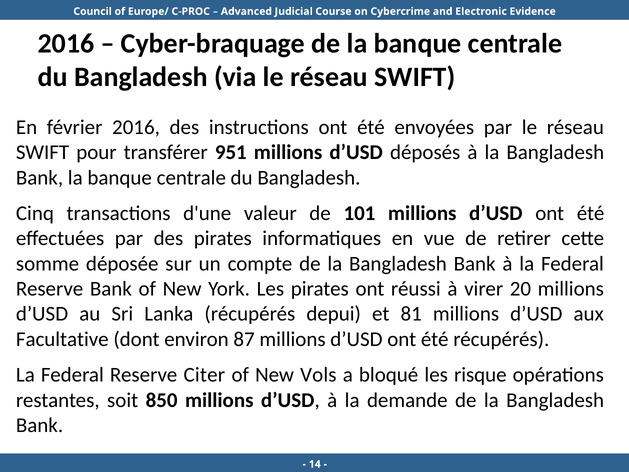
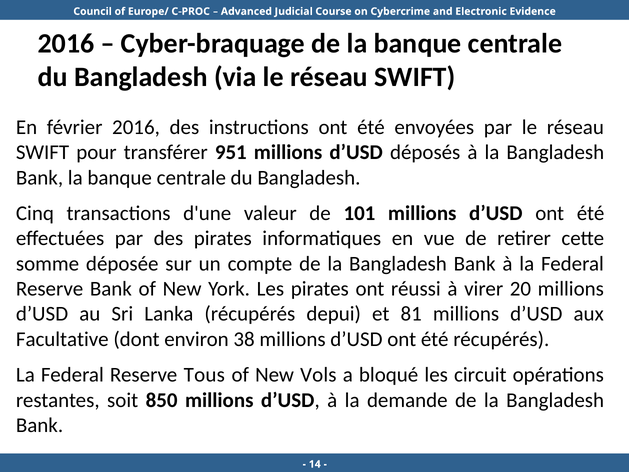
87: 87 -> 38
Citer: Citer -> Tous
risque: risque -> circuit
